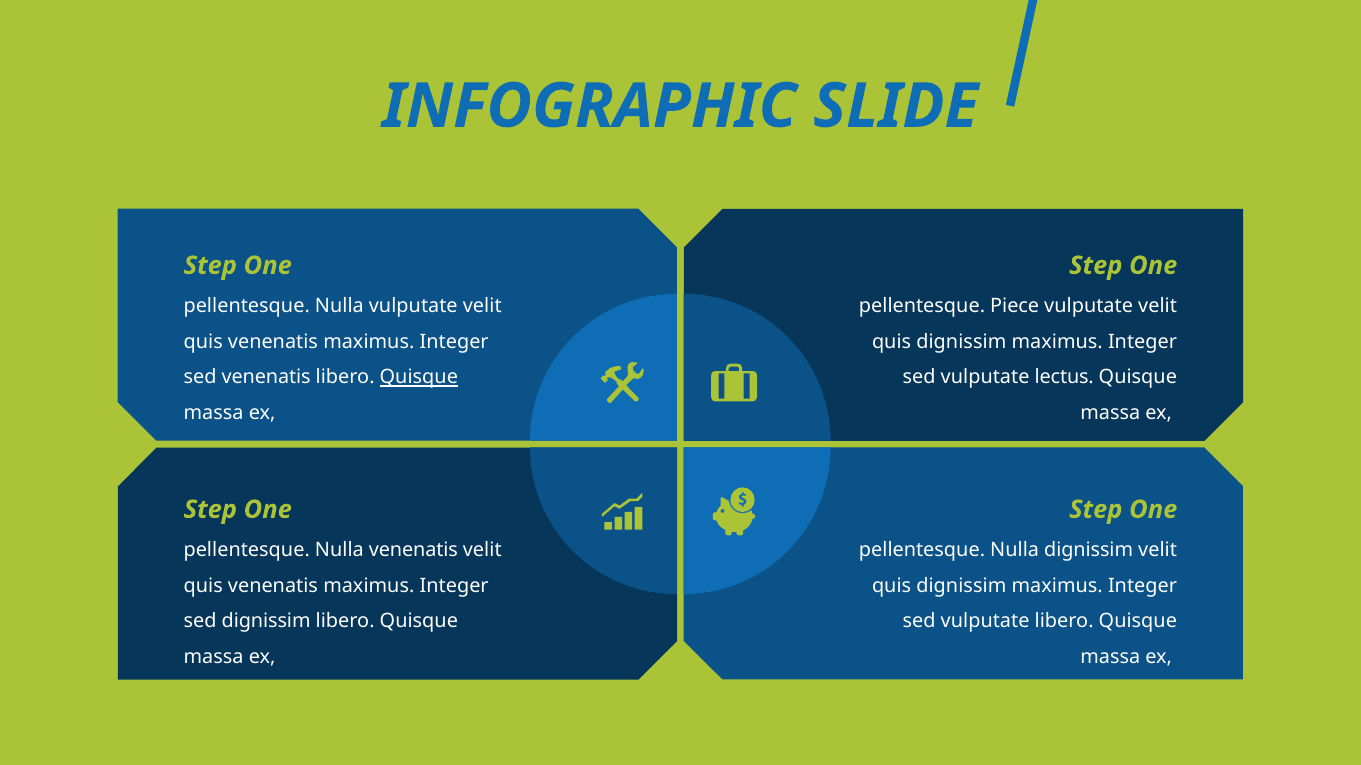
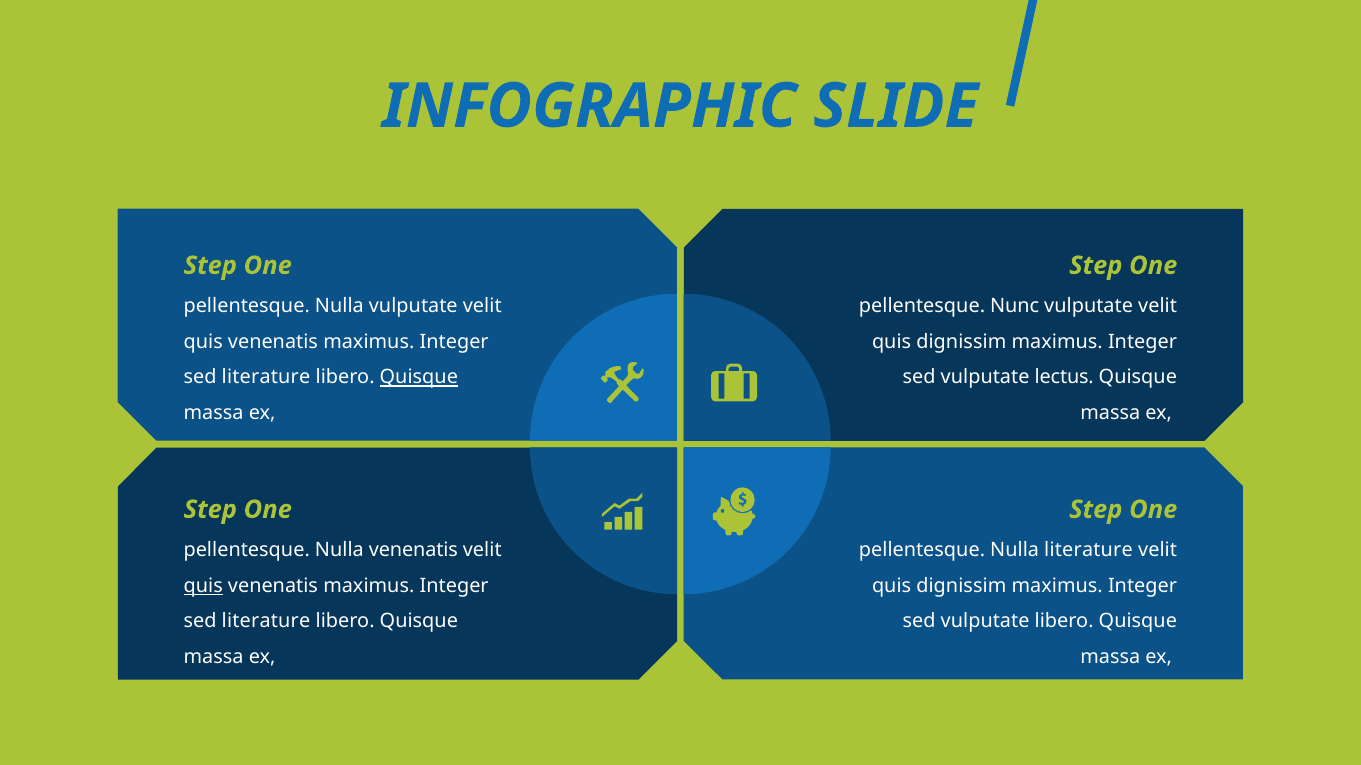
Piece: Piece -> Nunc
venenatis at (266, 378): venenatis -> literature
Nulla dignissim: dignissim -> literature
quis at (203, 586) underline: none -> present
dignissim at (266, 622): dignissim -> literature
